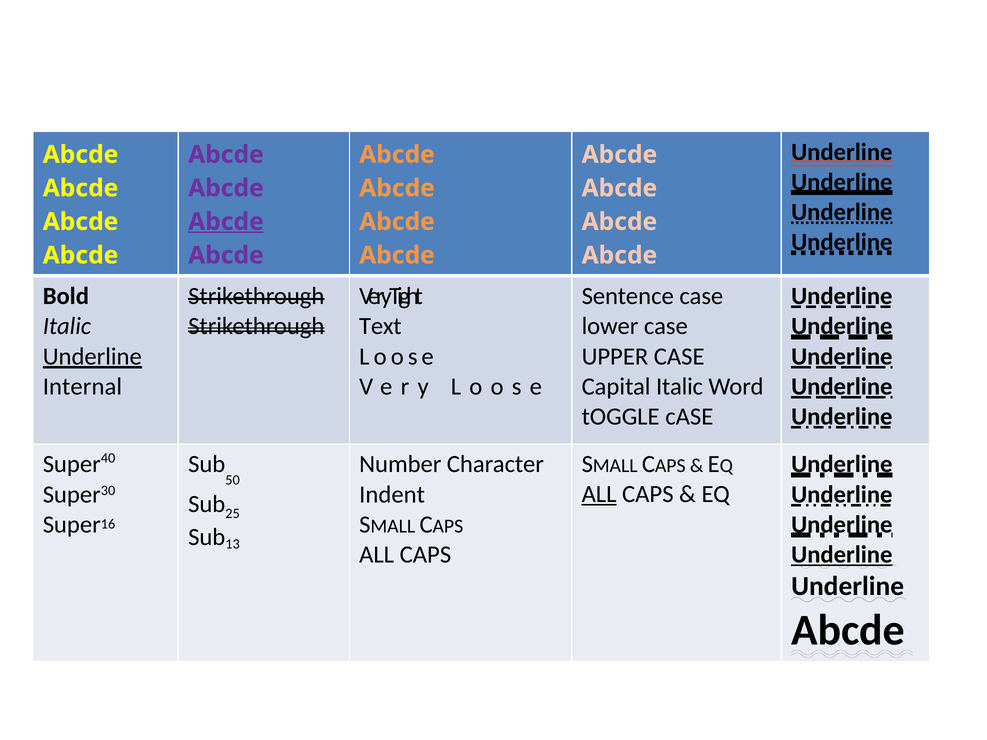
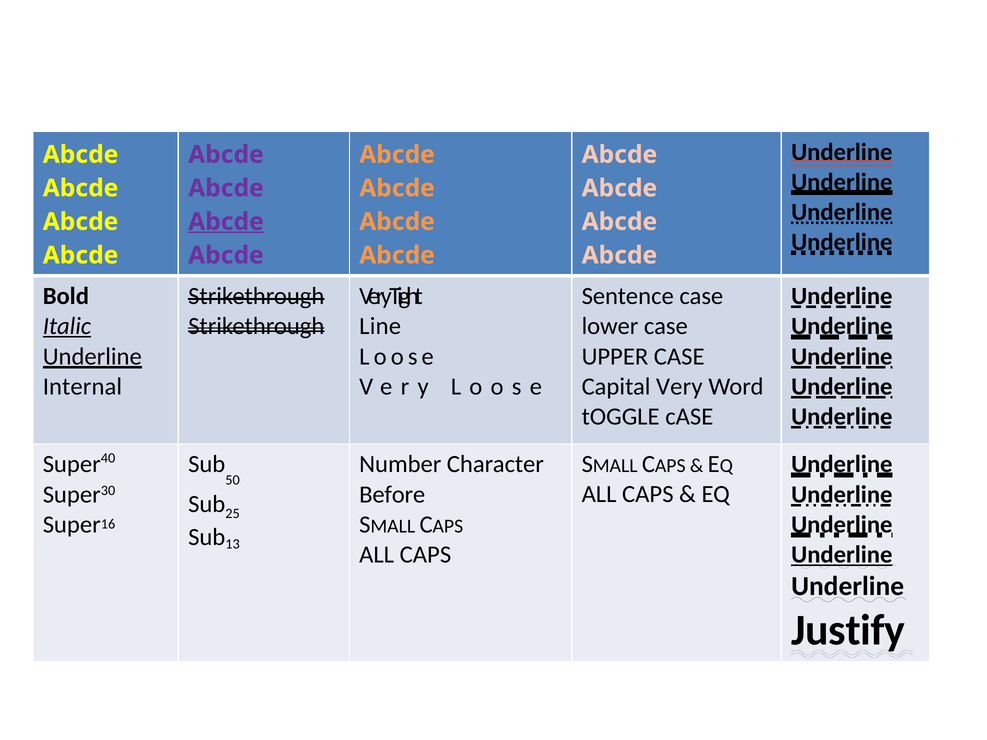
Italic at (67, 326) underline: none -> present
Text: Text -> Line
Capital Italic: Italic -> Very
Indent: Indent -> Before
ALL at (599, 494) underline: present -> none
Abcde at (848, 630): Abcde -> Justify
